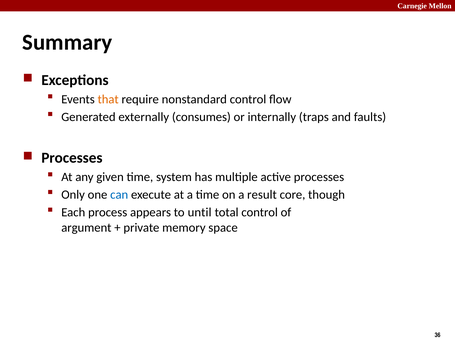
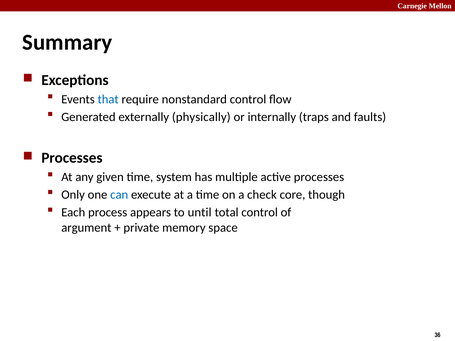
that colour: orange -> blue
consumes: consumes -> physically
result: result -> check
